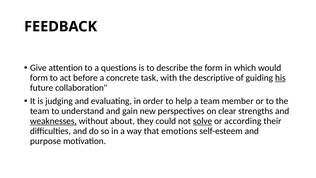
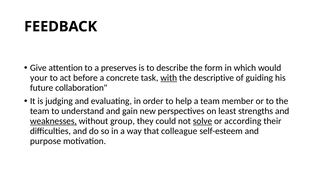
questions: questions -> preserves
form at (39, 78): form -> your
with underline: none -> present
his underline: present -> none
clear: clear -> least
about: about -> group
emotions: emotions -> colleague
